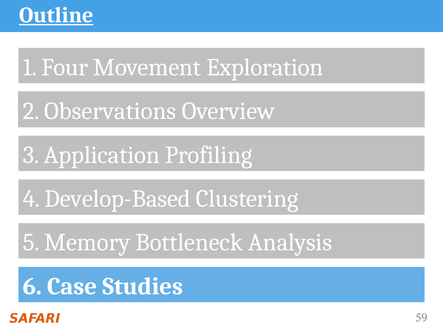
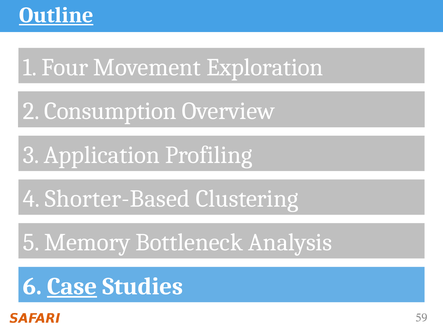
Observations: Observations -> Consumption
Develop-Based: Develop-Based -> Shorter-Based
Case underline: none -> present
